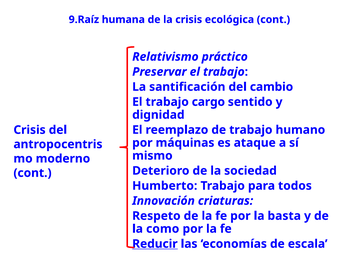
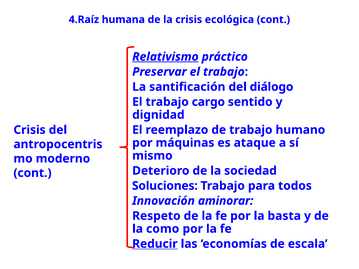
9.Raíz: 9.Raíz -> 4.Raíz
Relativismo underline: none -> present
cambio: cambio -> diálogo
Humberto: Humberto -> Soluciones
criaturas: criaturas -> aminorar
